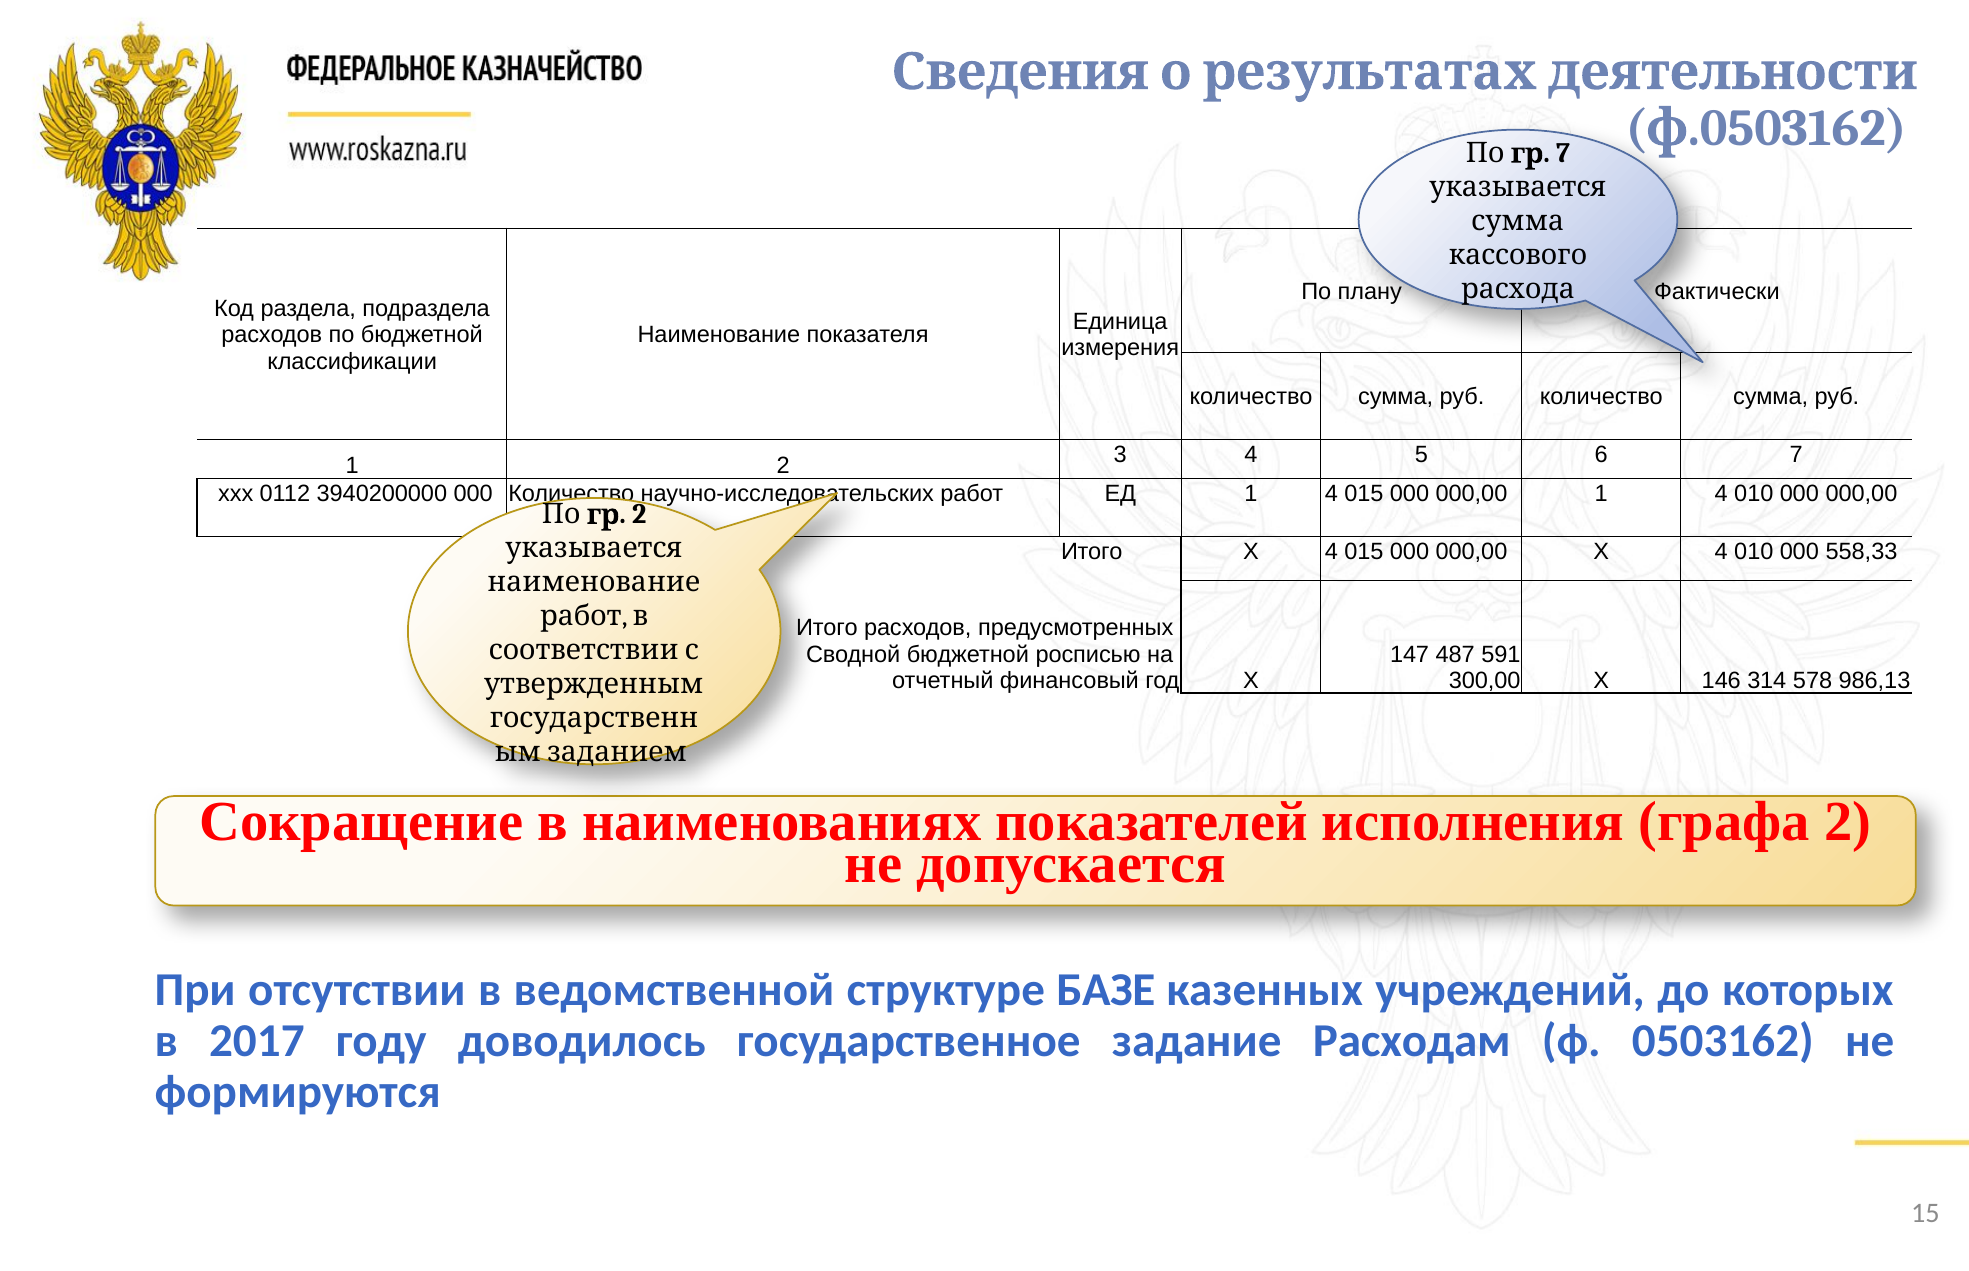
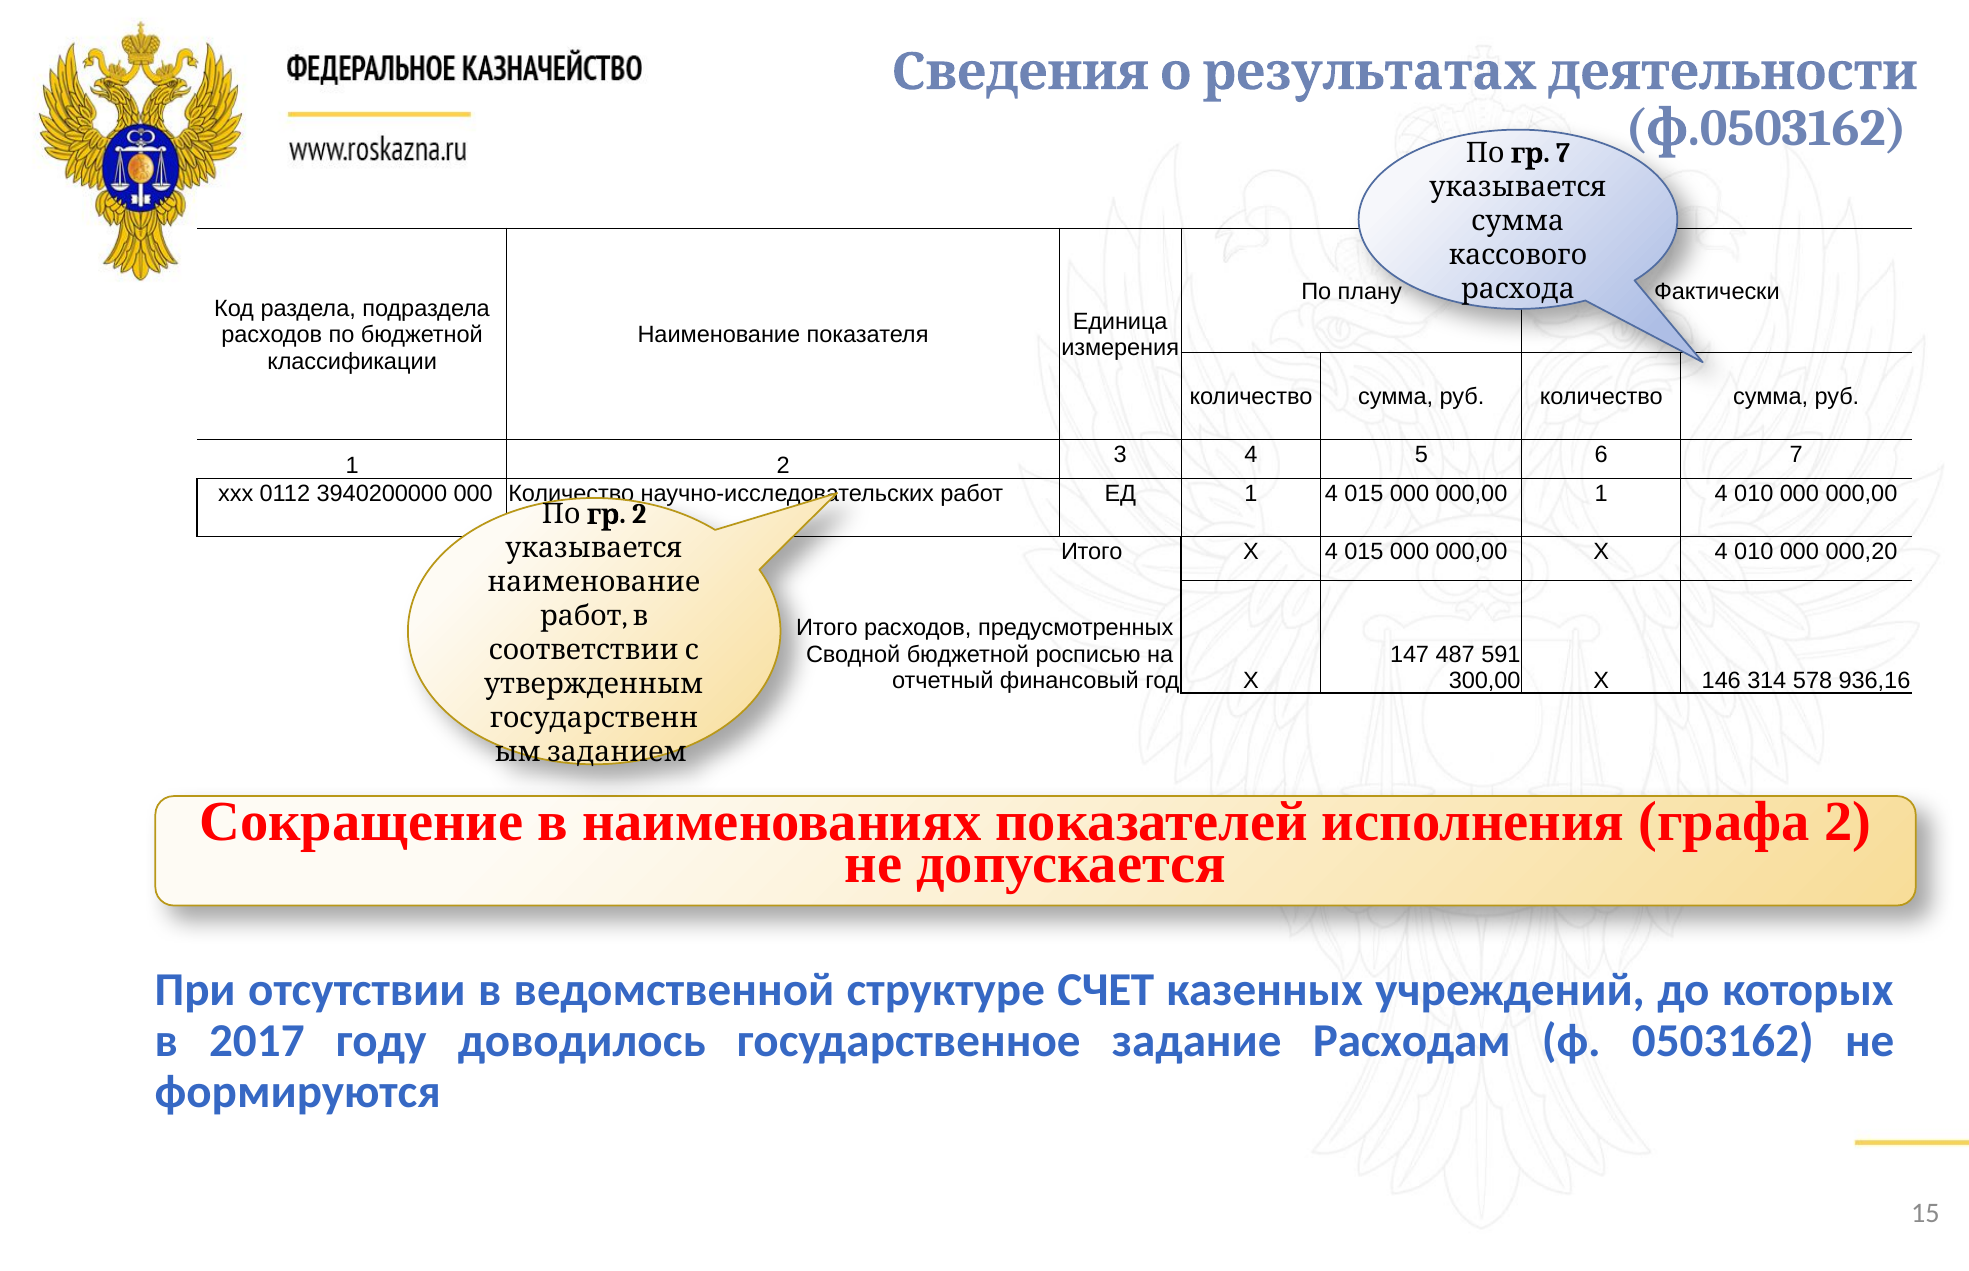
558,33: 558,33 -> 000,20
986,13: 986,13 -> 936,16
БАЗЕ: БАЗЕ -> СЧЕТ
